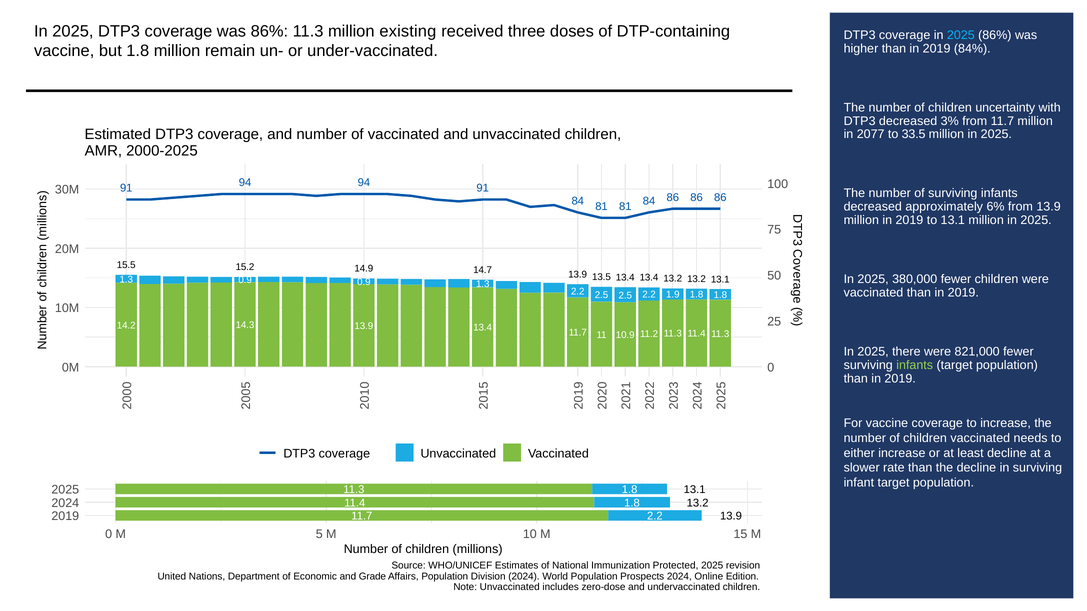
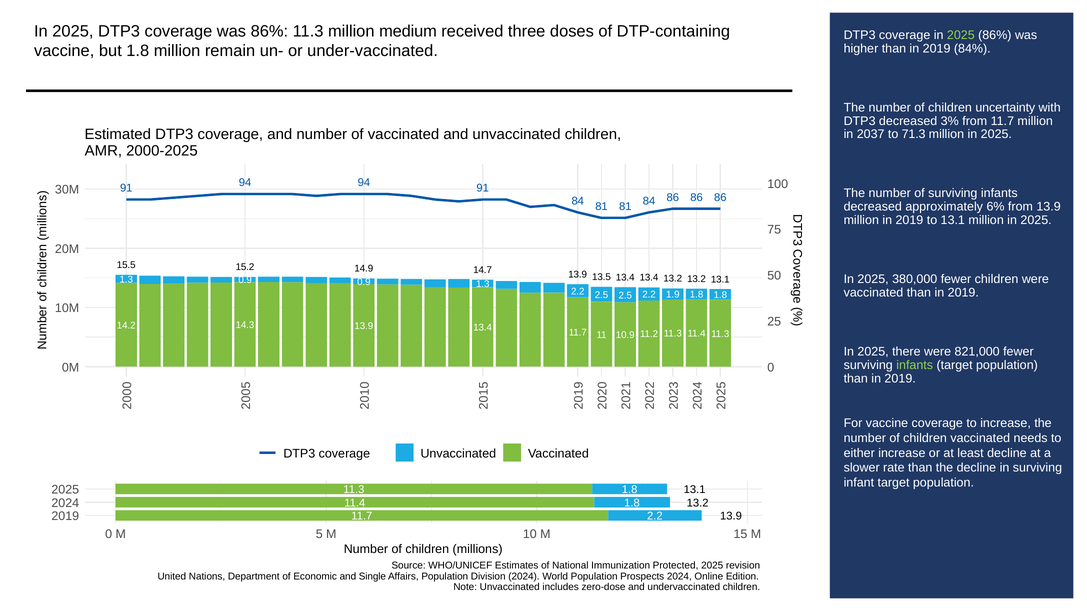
existing: existing -> medium
2025 at (961, 35) colour: light blue -> light green
2077: 2077 -> 2037
33.5: 33.5 -> 71.3
Grade: Grade -> Single
